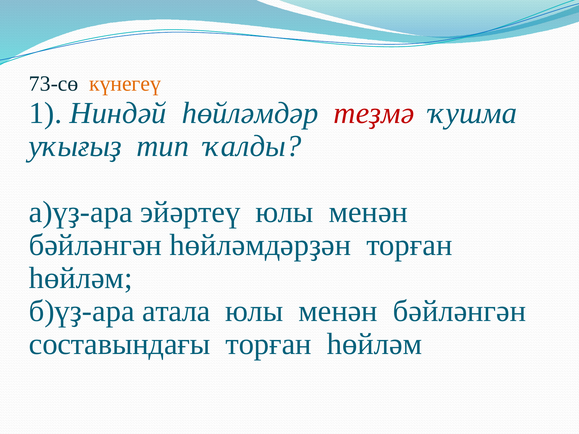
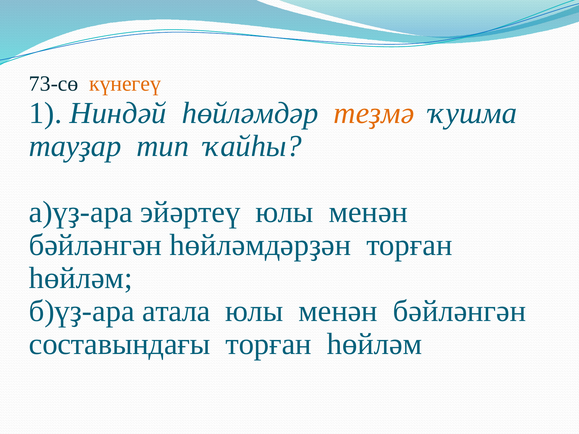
теҙмә colour: red -> orange
уҡығыҙ: уҡығыҙ -> тауҙар
ҡалды: ҡалды -> ҡайһы
